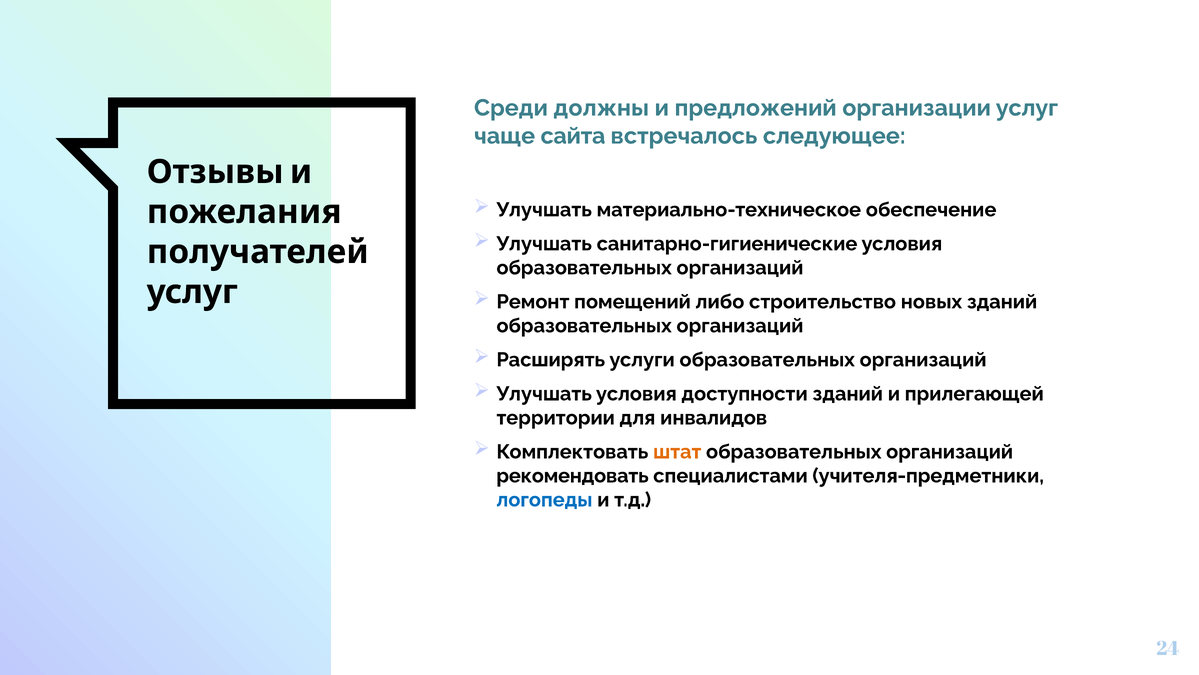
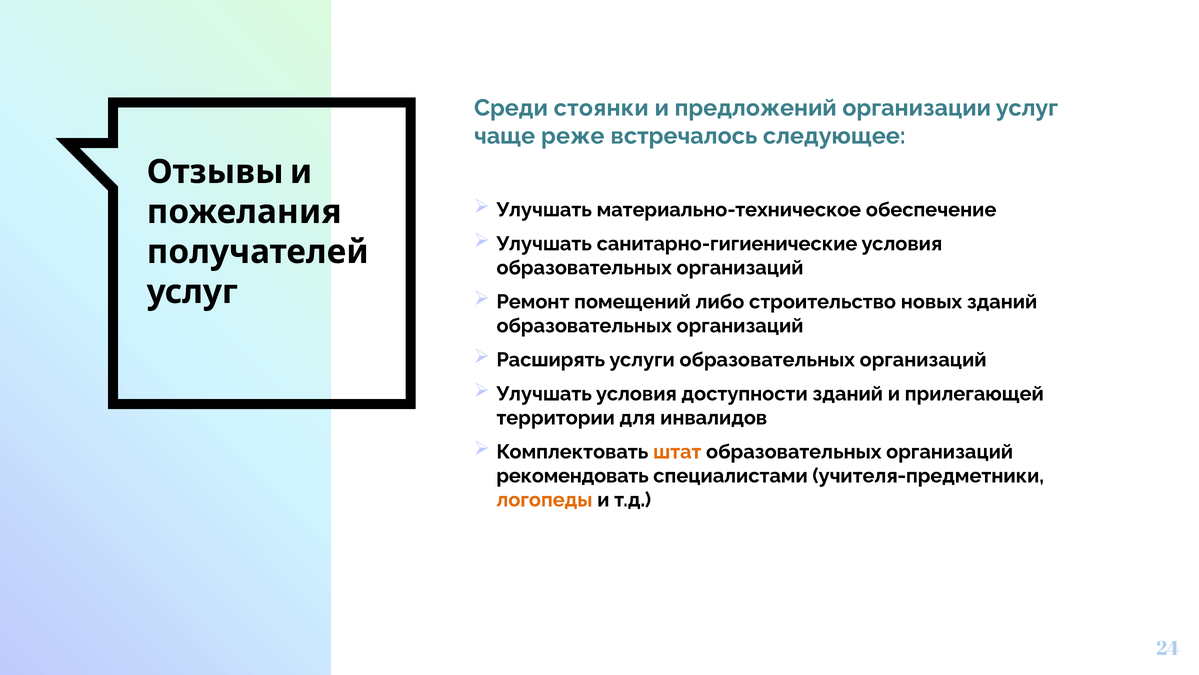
должны: должны -> стоянки
сайта: сайта -> реже
логопеды colour: blue -> orange
